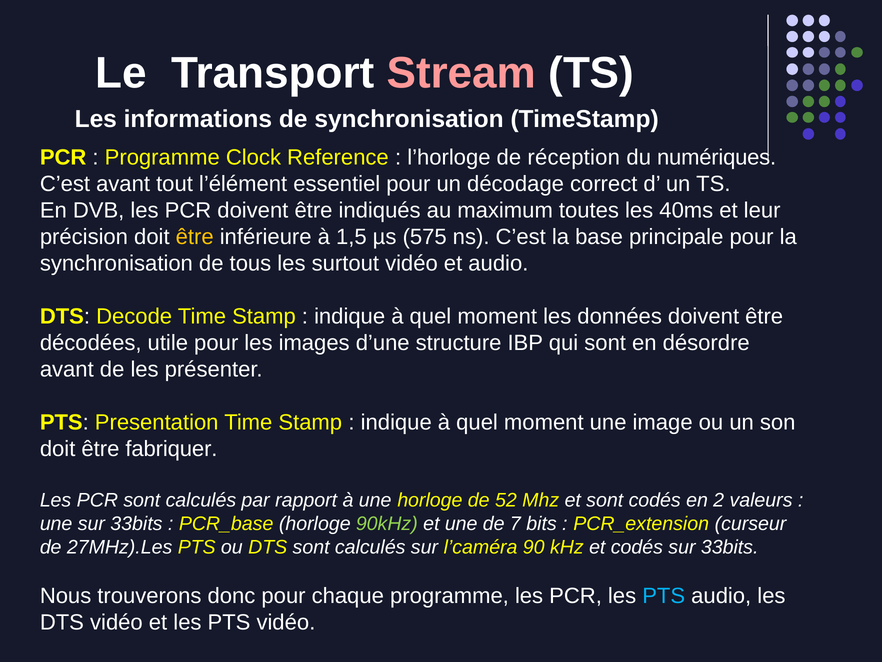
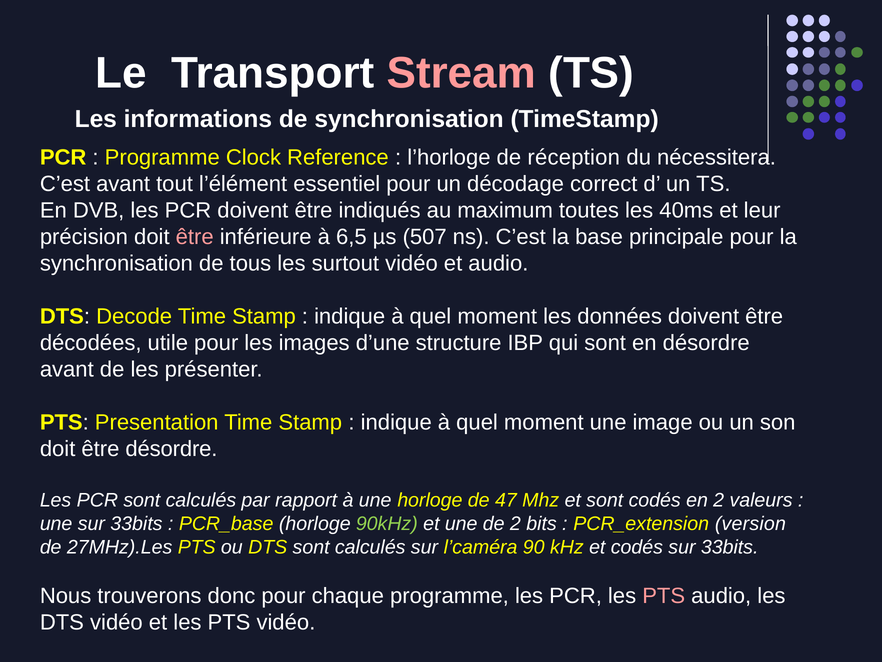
numériques: numériques -> nécessitera
être at (195, 237) colour: yellow -> pink
1,5: 1,5 -> 6,5
575: 575 -> 507
être fabriquer: fabriquer -> désordre
52: 52 -> 47
de 7: 7 -> 2
curseur: curseur -> version
PTS at (664, 595) colour: light blue -> pink
